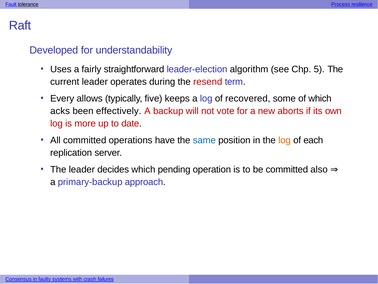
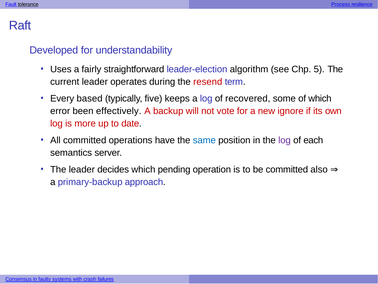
allows: allows -> based
acks: acks -> error
aborts: aborts -> ignore
log at (285, 140) colour: orange -> purple
replication: replication -> semantics
